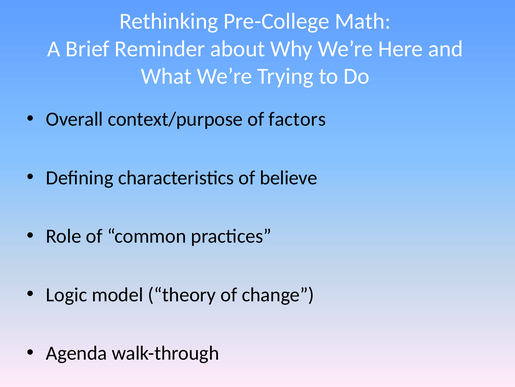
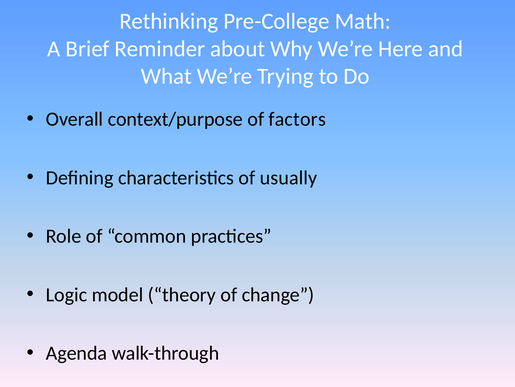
believe: believe -> usually
